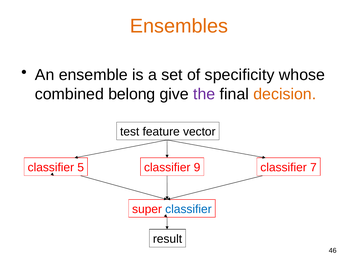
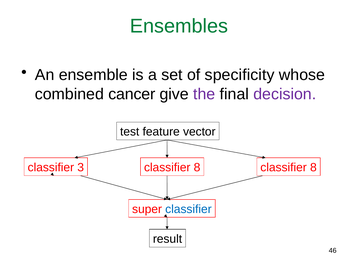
Ensembles colour: orange -> green
belong: belong -> cancer
decision colour: orange -> purple
5: 5 -> 3
9 at (197, 168): 9 -> 8
7 at (313, 168): 7 -> 8
